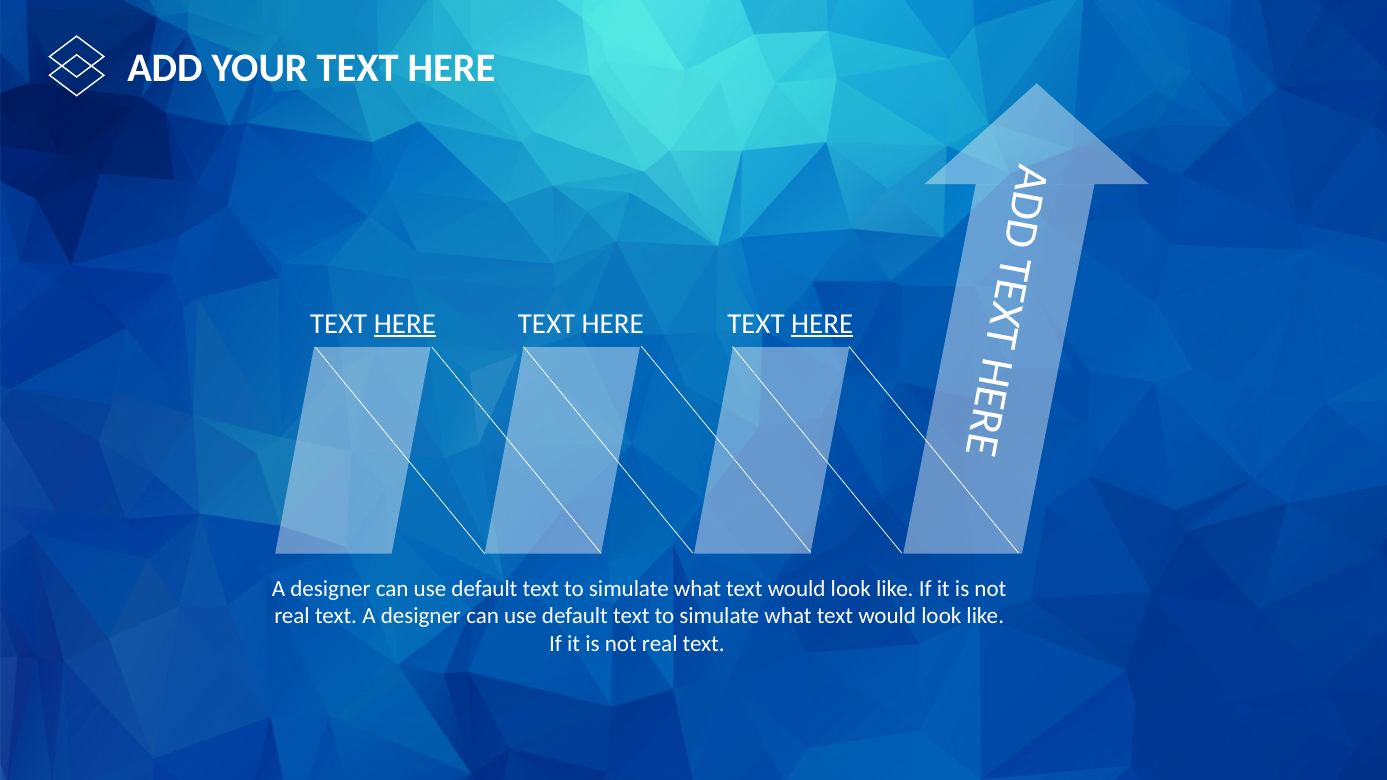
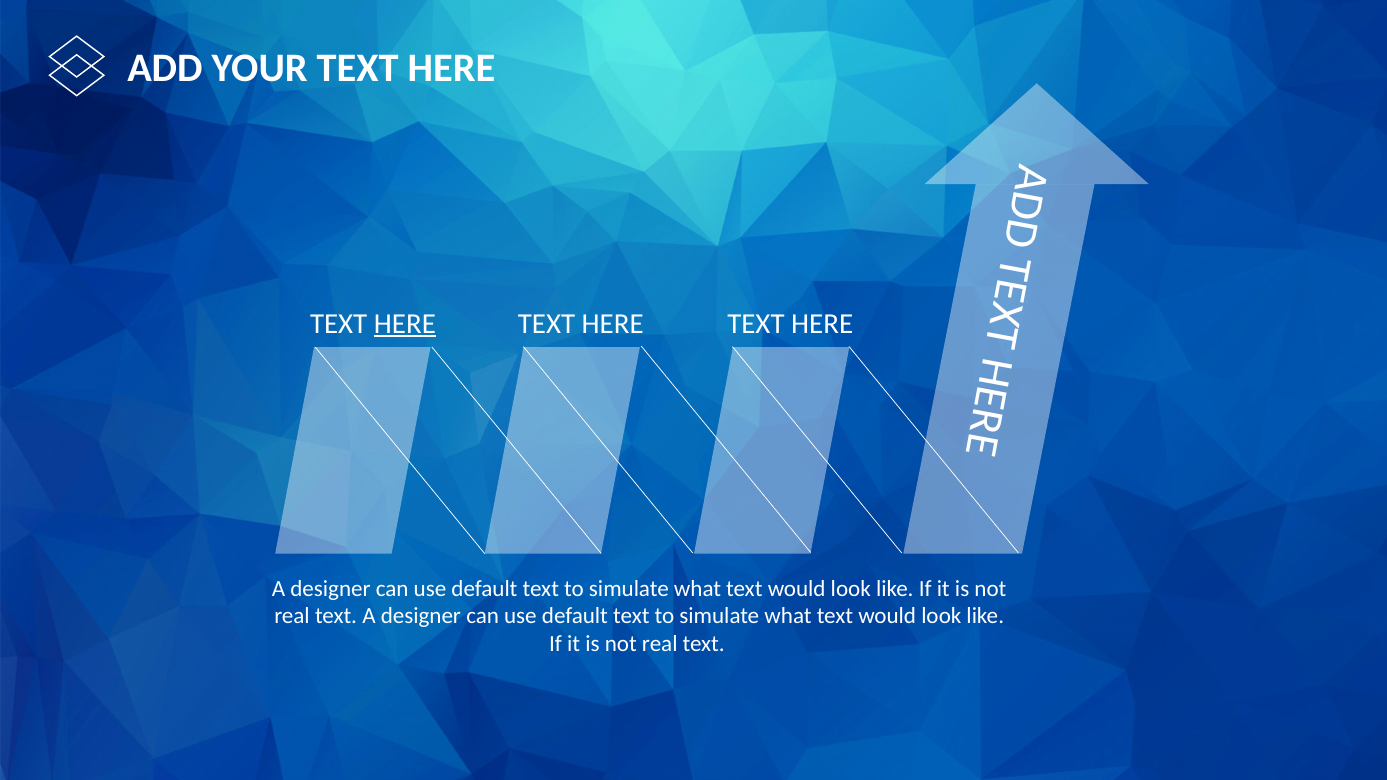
HERE at (822, 324) underline: present -> none
